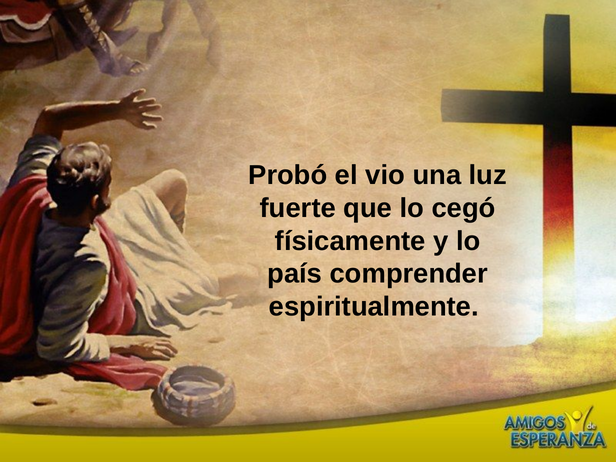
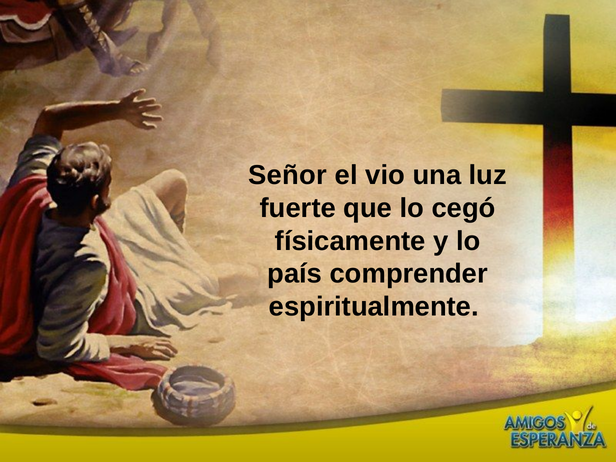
Probó: Probó -> Señor
